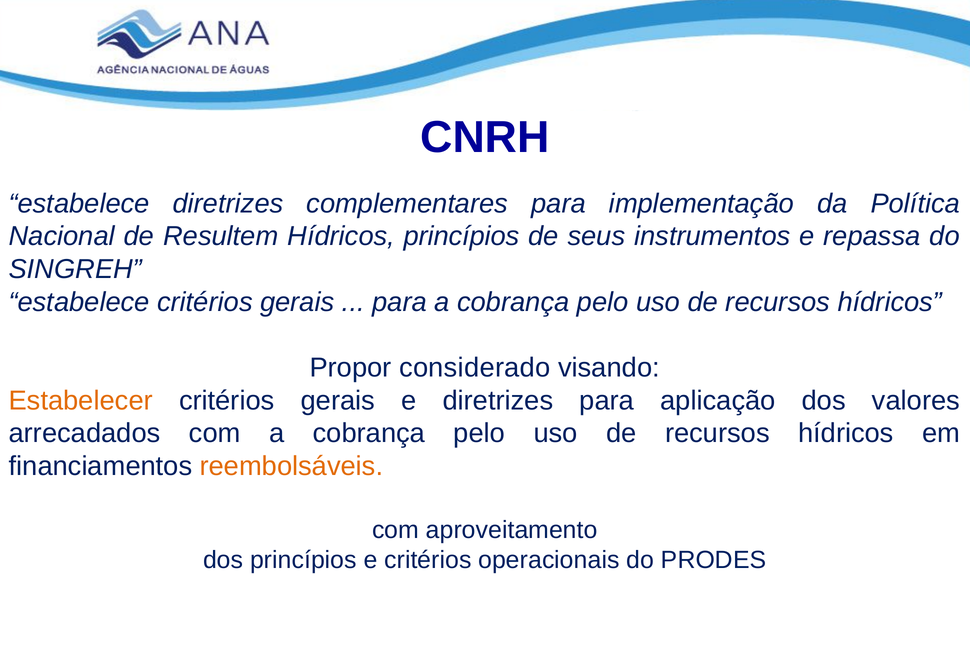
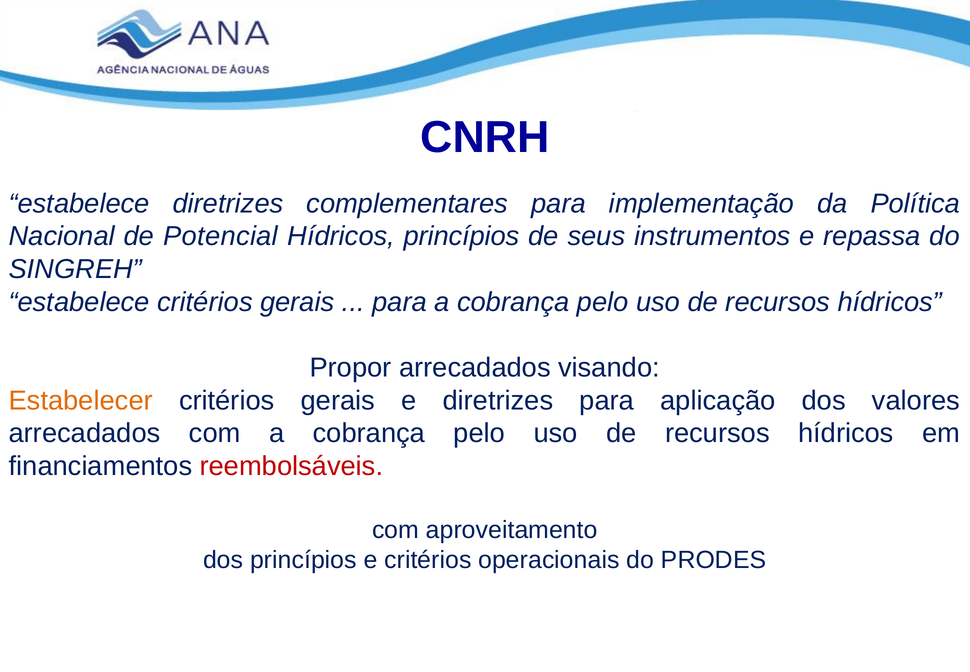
Resultem: Resultem -> Potencial
Propor considerado: considerado -> arrecadados
reembolsáveis colour: orange -> red
